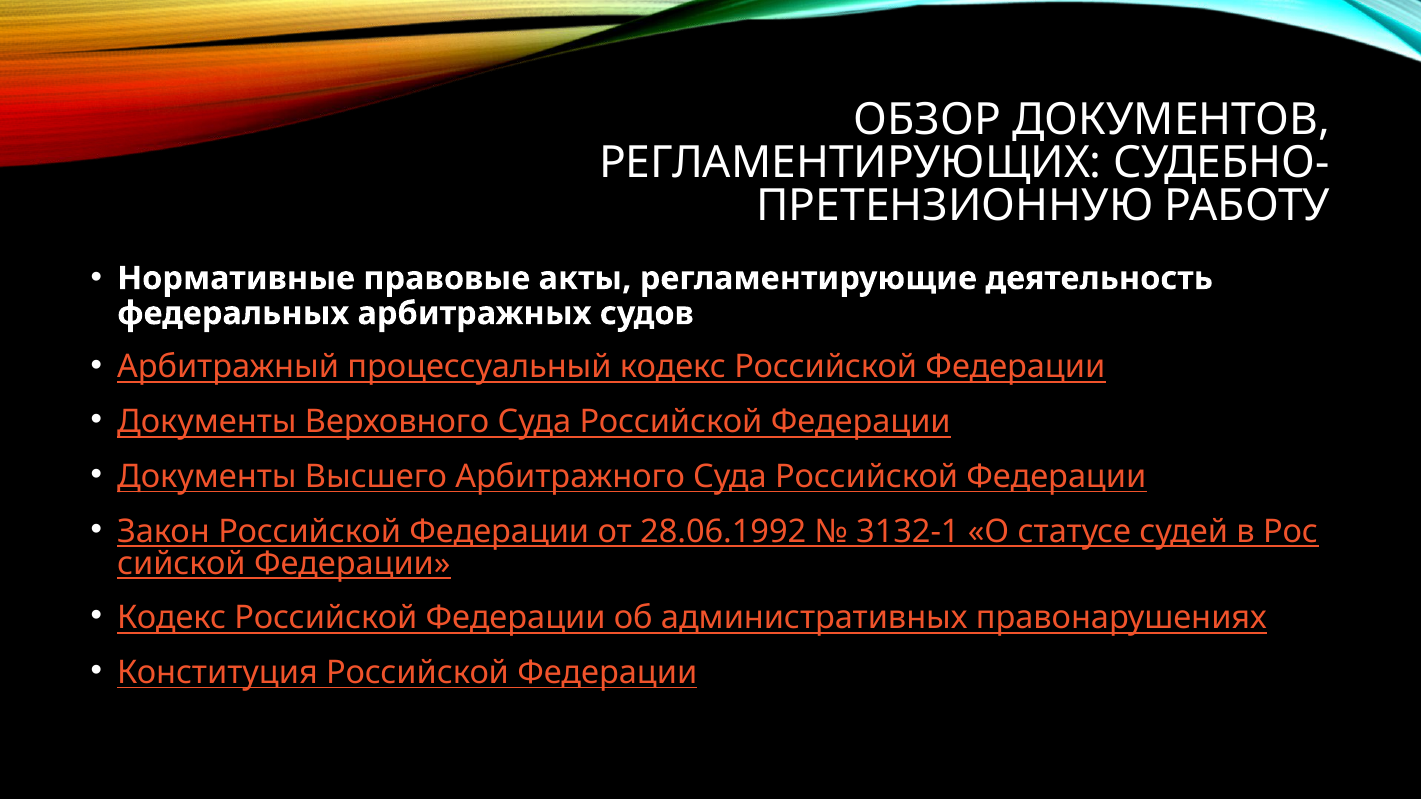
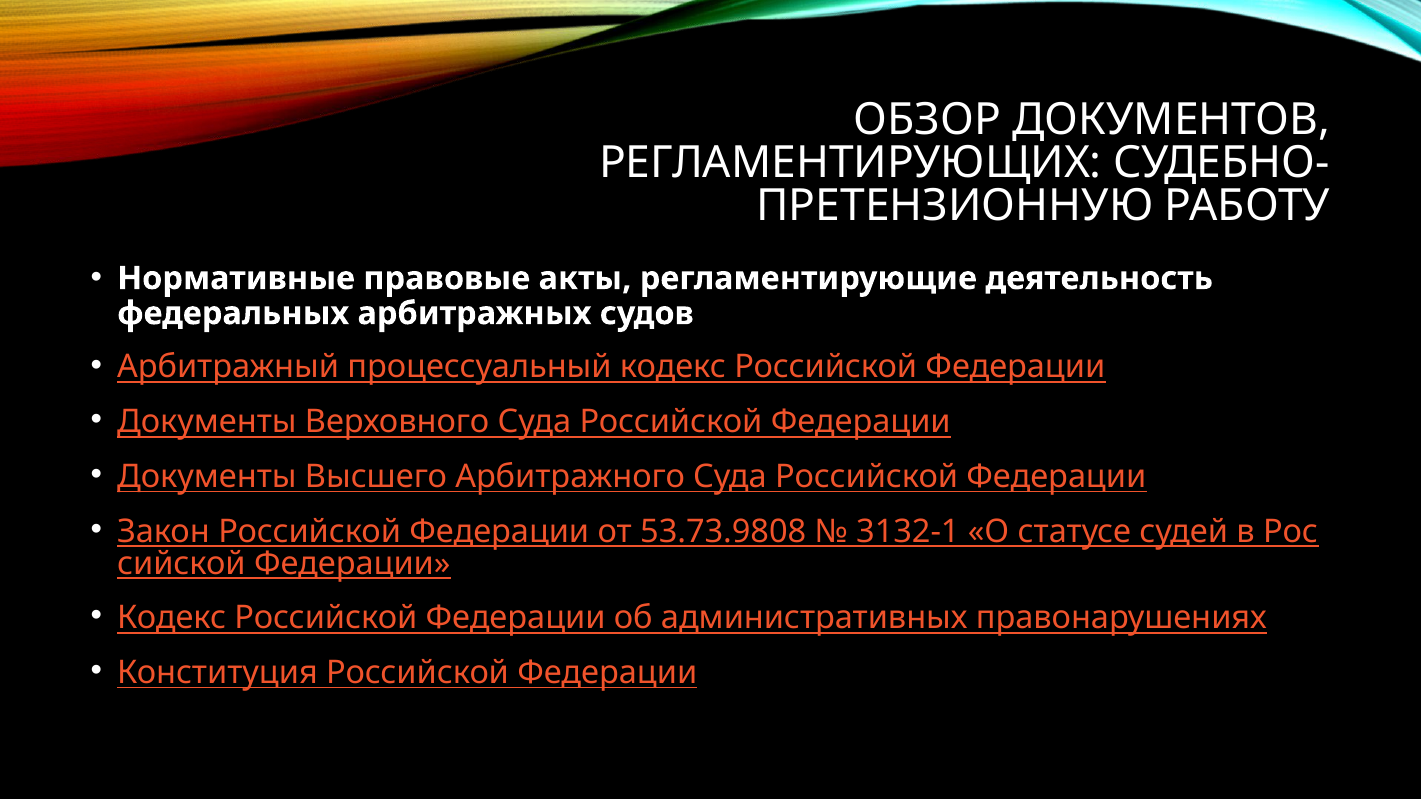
28.06.1992: 28.06.1992 -> 53.73.9808
